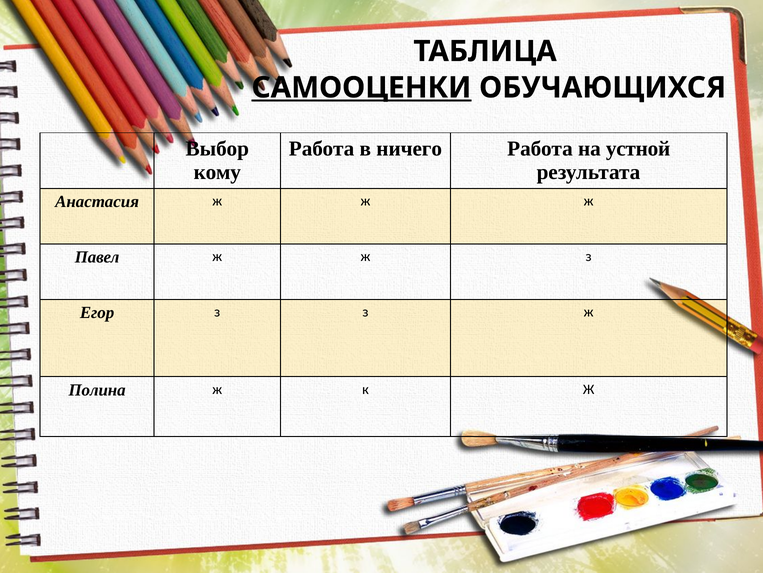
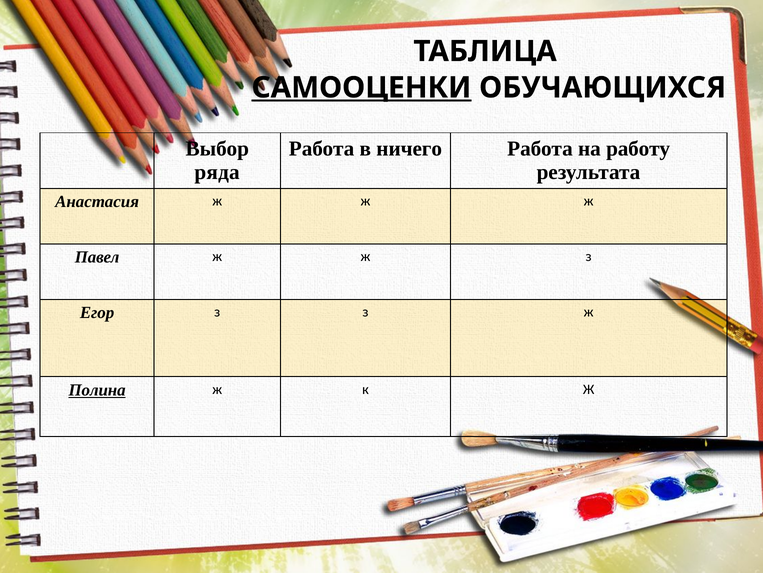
устной: устной -> работу
кому: кому -> ряда
Полина underline: none -> present
